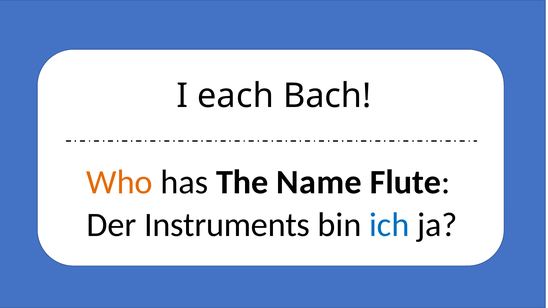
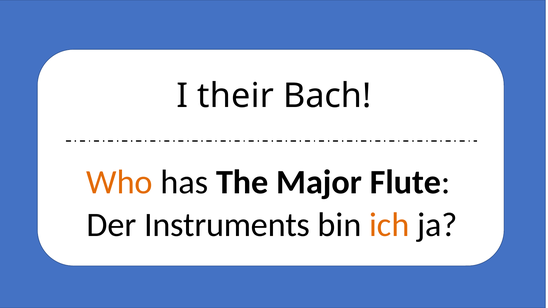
each: each -> their
Name: Name -> Major
ich colour: blue -> orange
